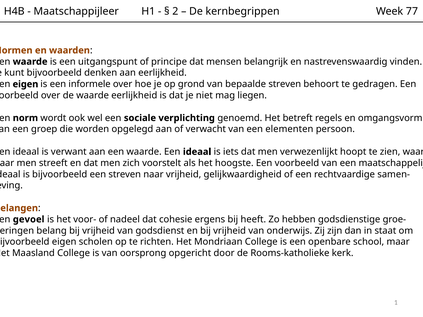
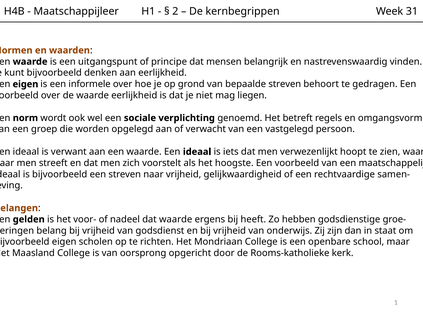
77: 77 -> 31
elementen: elementen -> vastgelegd
gevoel: gevoel -> gelden
dat cohesie: cohesie -> waarde
